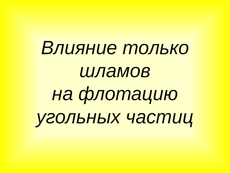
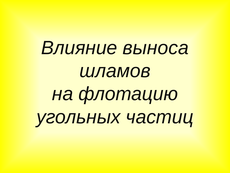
только: только -> выноса
